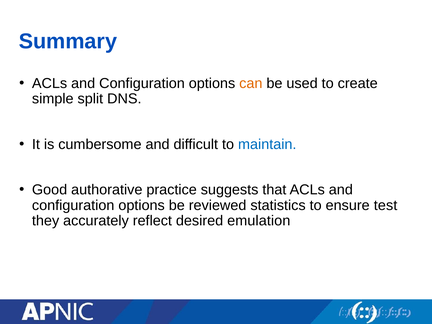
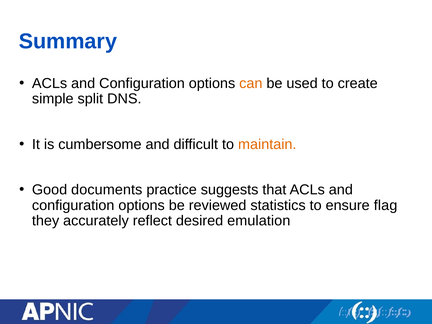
maintain colour: blue -> orange
authorative: authorative -> documents
test: test -> flag
